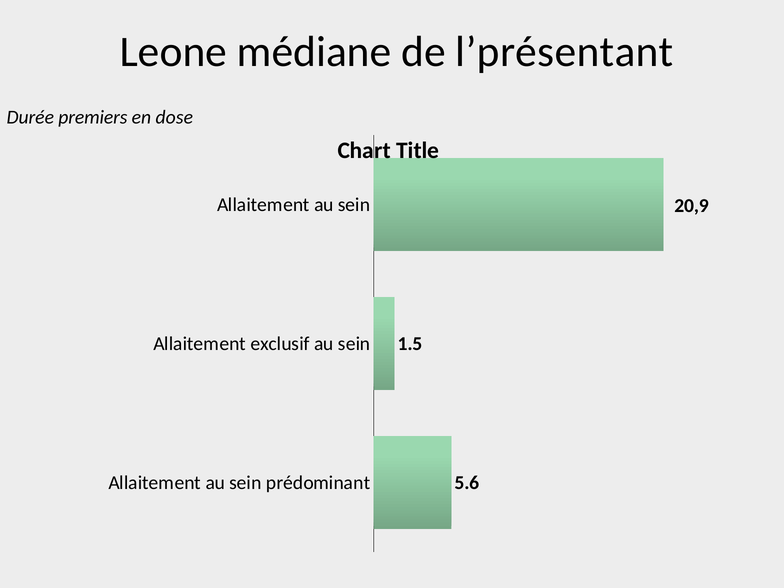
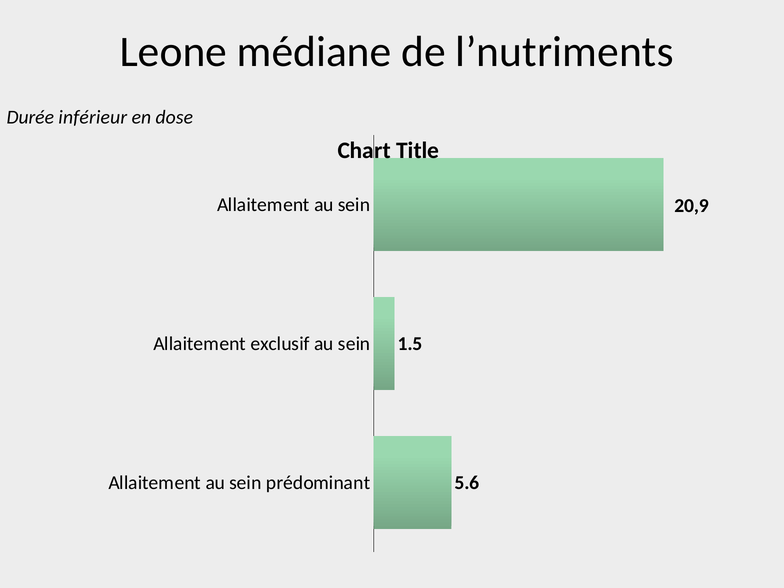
l’présentant: l’présentant -> l’nutriments
premiers: premiers -> inférieur
